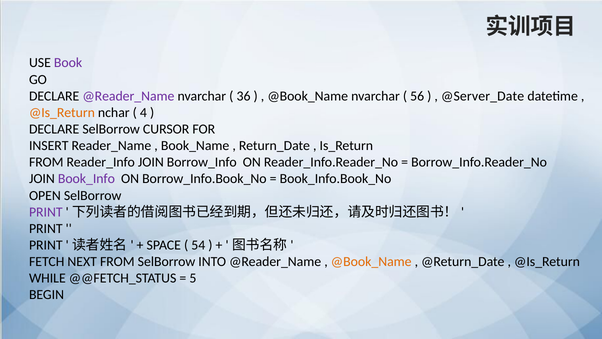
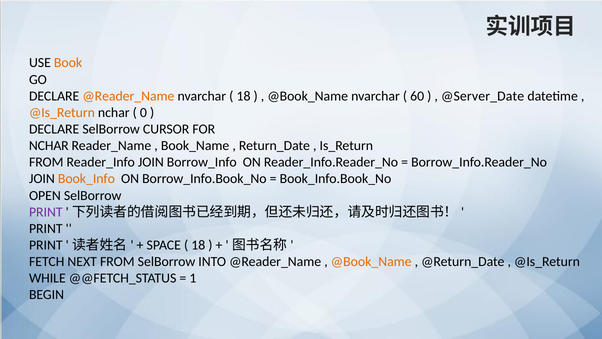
Book colour: purple -> orange
@Reader_Name at (128, 96) colour: purple -> orange
36 at (244, 96): 36 -> 18
56: 56 -> 60
4: 4 -> 0
INSERT at (49, 146): INSERT -> NCHAR
Book_Info colour: purple -> orange
54 at (198, 245): 54 -> 18
5: 5 -> 1
